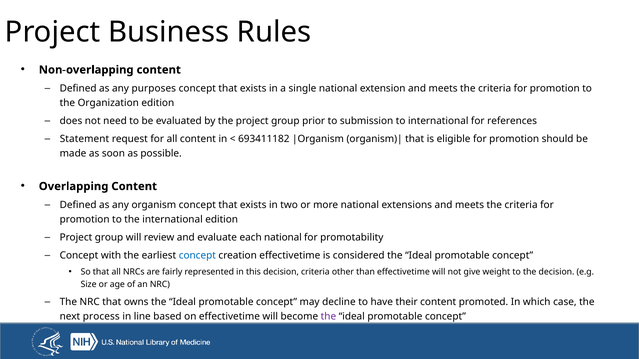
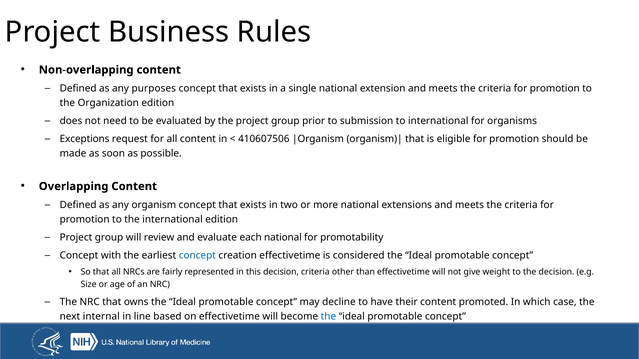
references: references -> organisms
Statement: Statement -> Exceptions
693411182: 693411182 -> 410607506
process: process -> internal
the at (328, 317) colour: purple -> blue
